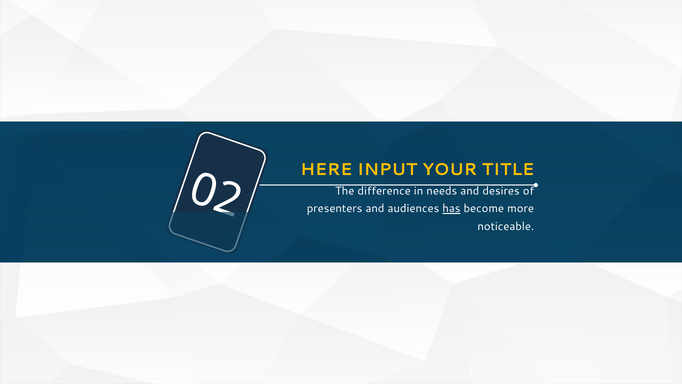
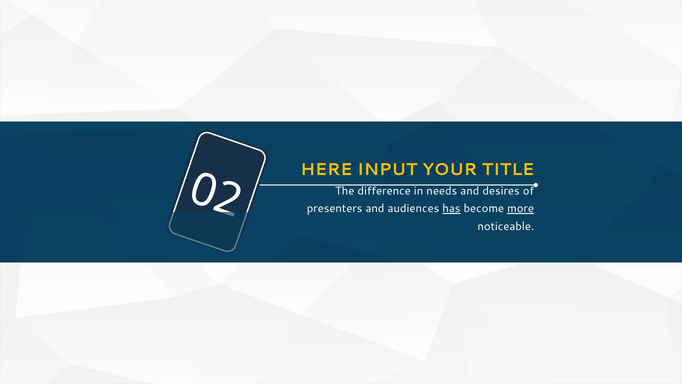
more underline: none -> present
